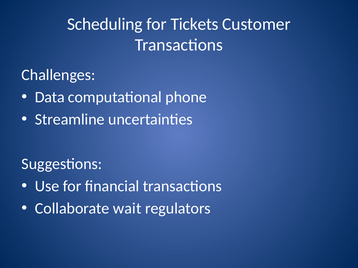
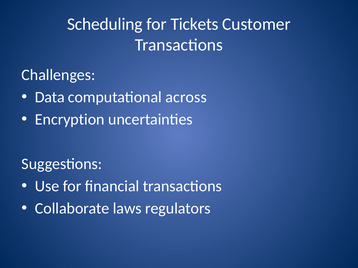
phone: phone -> across
Streamline: Streamline -> Encryption
wait: wait -> laws
